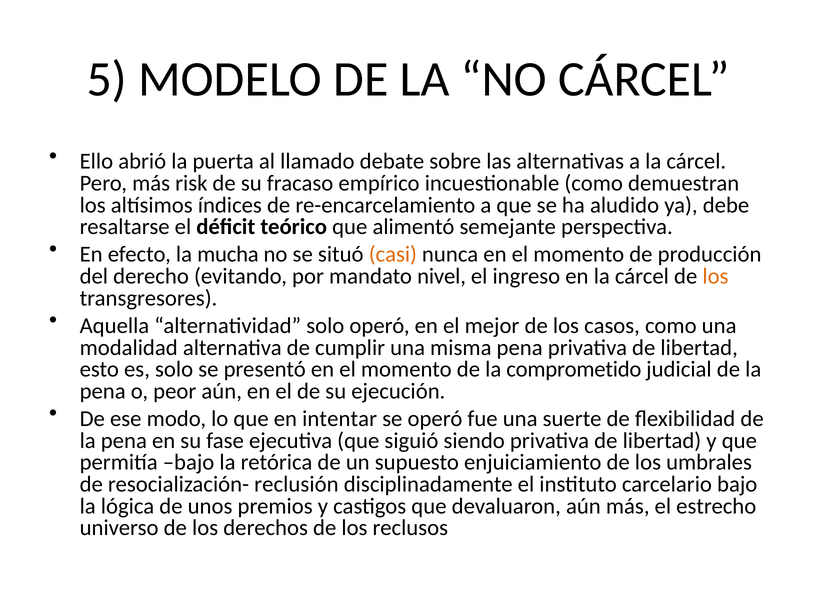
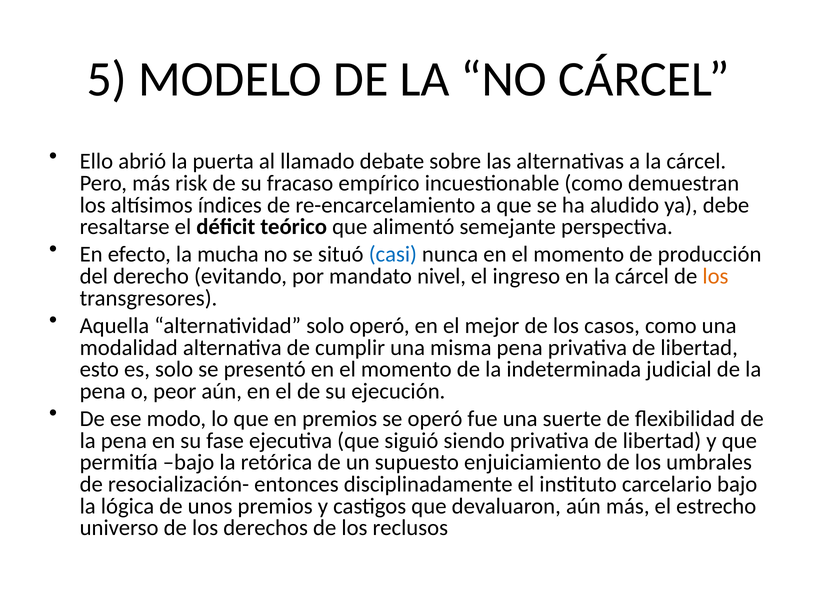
casi colour: orange -> blue
comprometido: comprometido -> indeterminada
en intentar: intentar -> premios
reclusión: reclusión -> entonces
